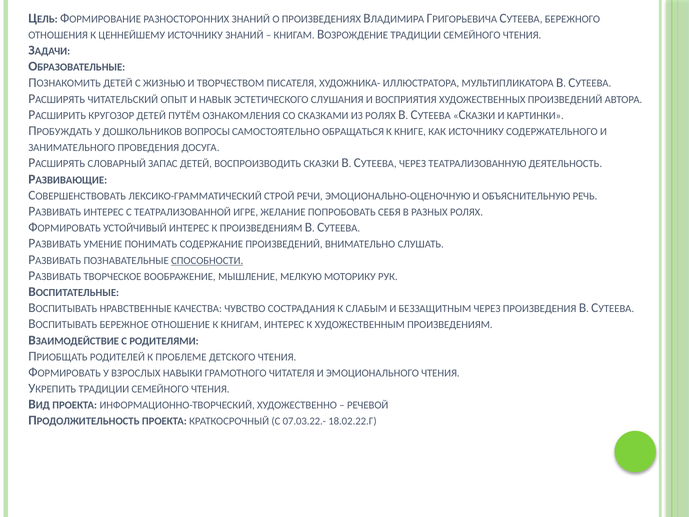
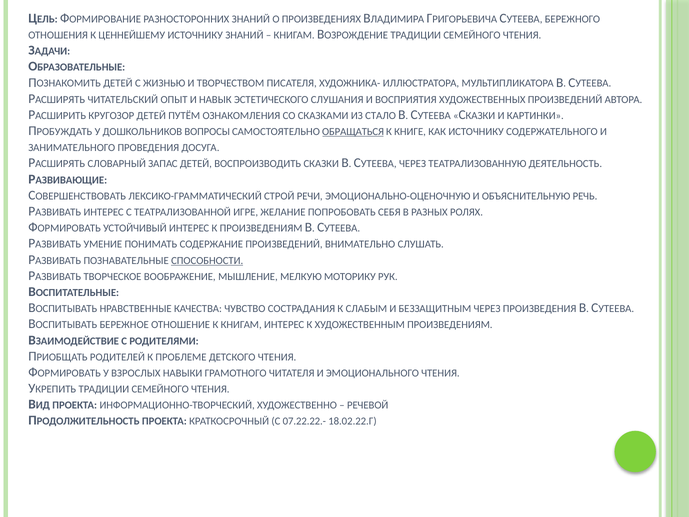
ИЗ РОЛЯХ: РОЛЯХ -> СТАЛО
ОБРАЩАТЬСЯ underline: none -> present
07.03.22.-: 07.03.22.- -> 07.22.22.-
